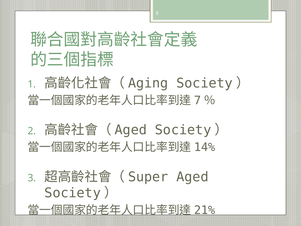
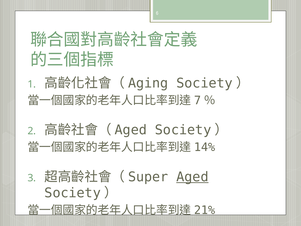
Aged underline: none -> present
